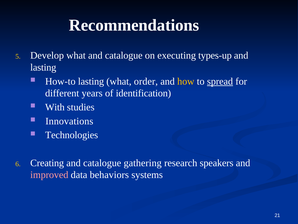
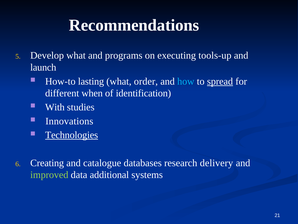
catalogue at (124, 55): catalogue -> programs
types-up: types-up -> tools-up
lasting at (43, 67): lasting -> launch
how colour: yellow -> light blue
years: years -> when
Technologies underline: none -> present
gathering: gathering -> databases
speakers: speakers -> delivery
improved colour: pink -> light green
behaviors: behaviors -> additional
